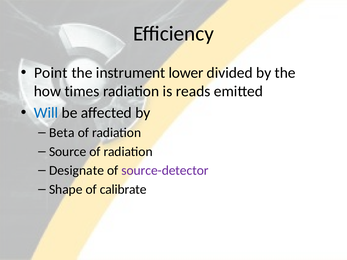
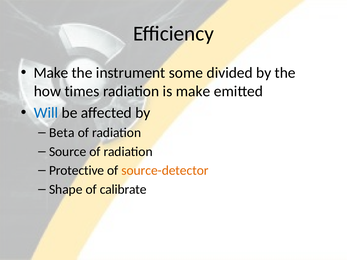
Point at (51, 73): Point -> Make
lower: lower -> some
is reads: reads -> make
Designate: Designate -> Protective
source-detector colour: purple -> orange
